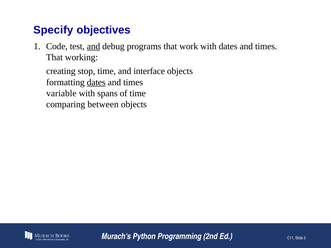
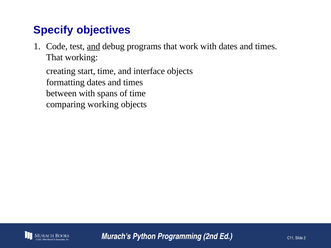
stop: stop -> start
dates at (96, 82) underline: present -> none
variable: variable -> between
comparing between: between -> working
